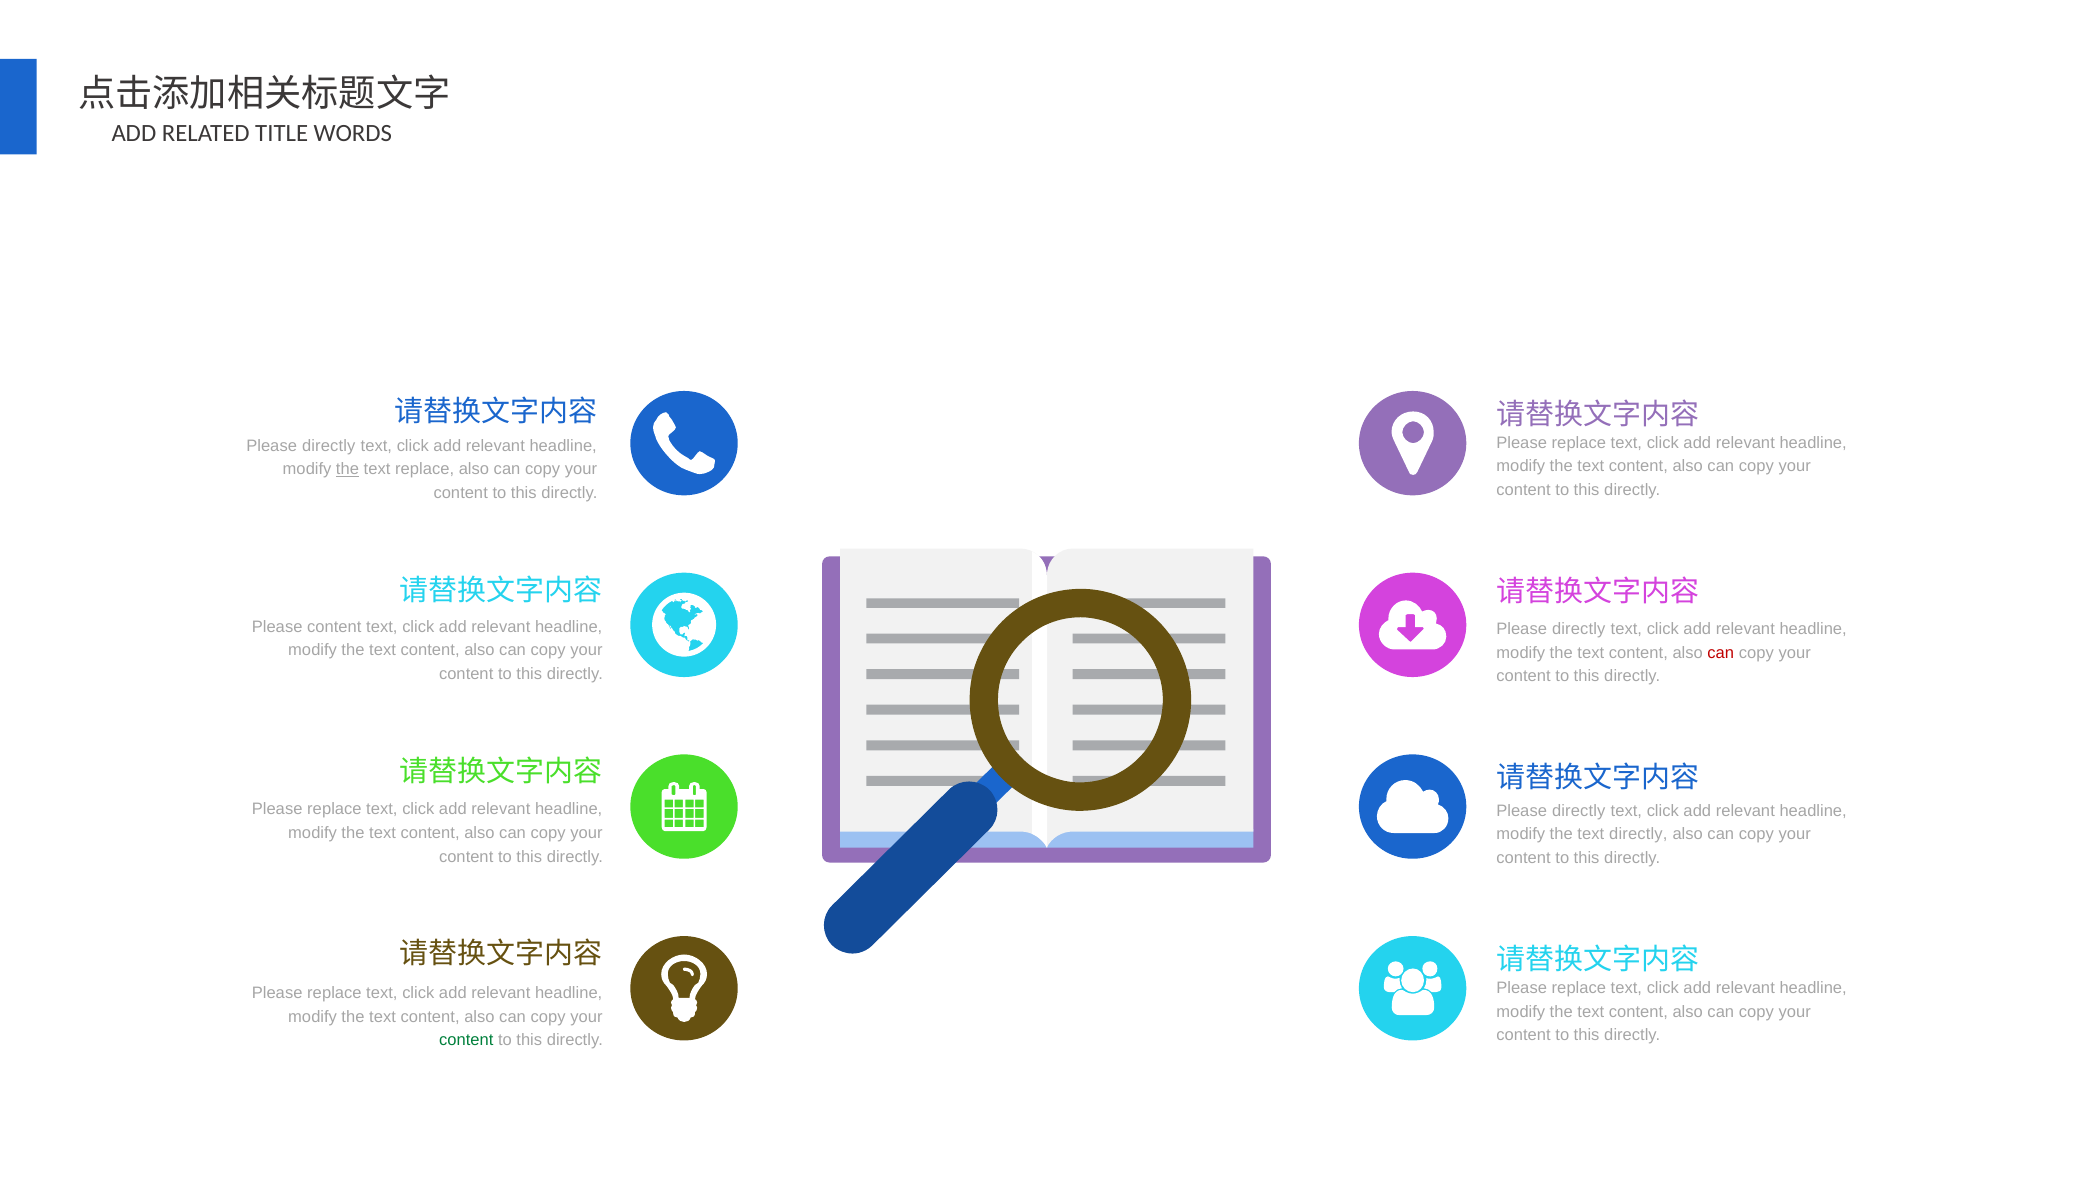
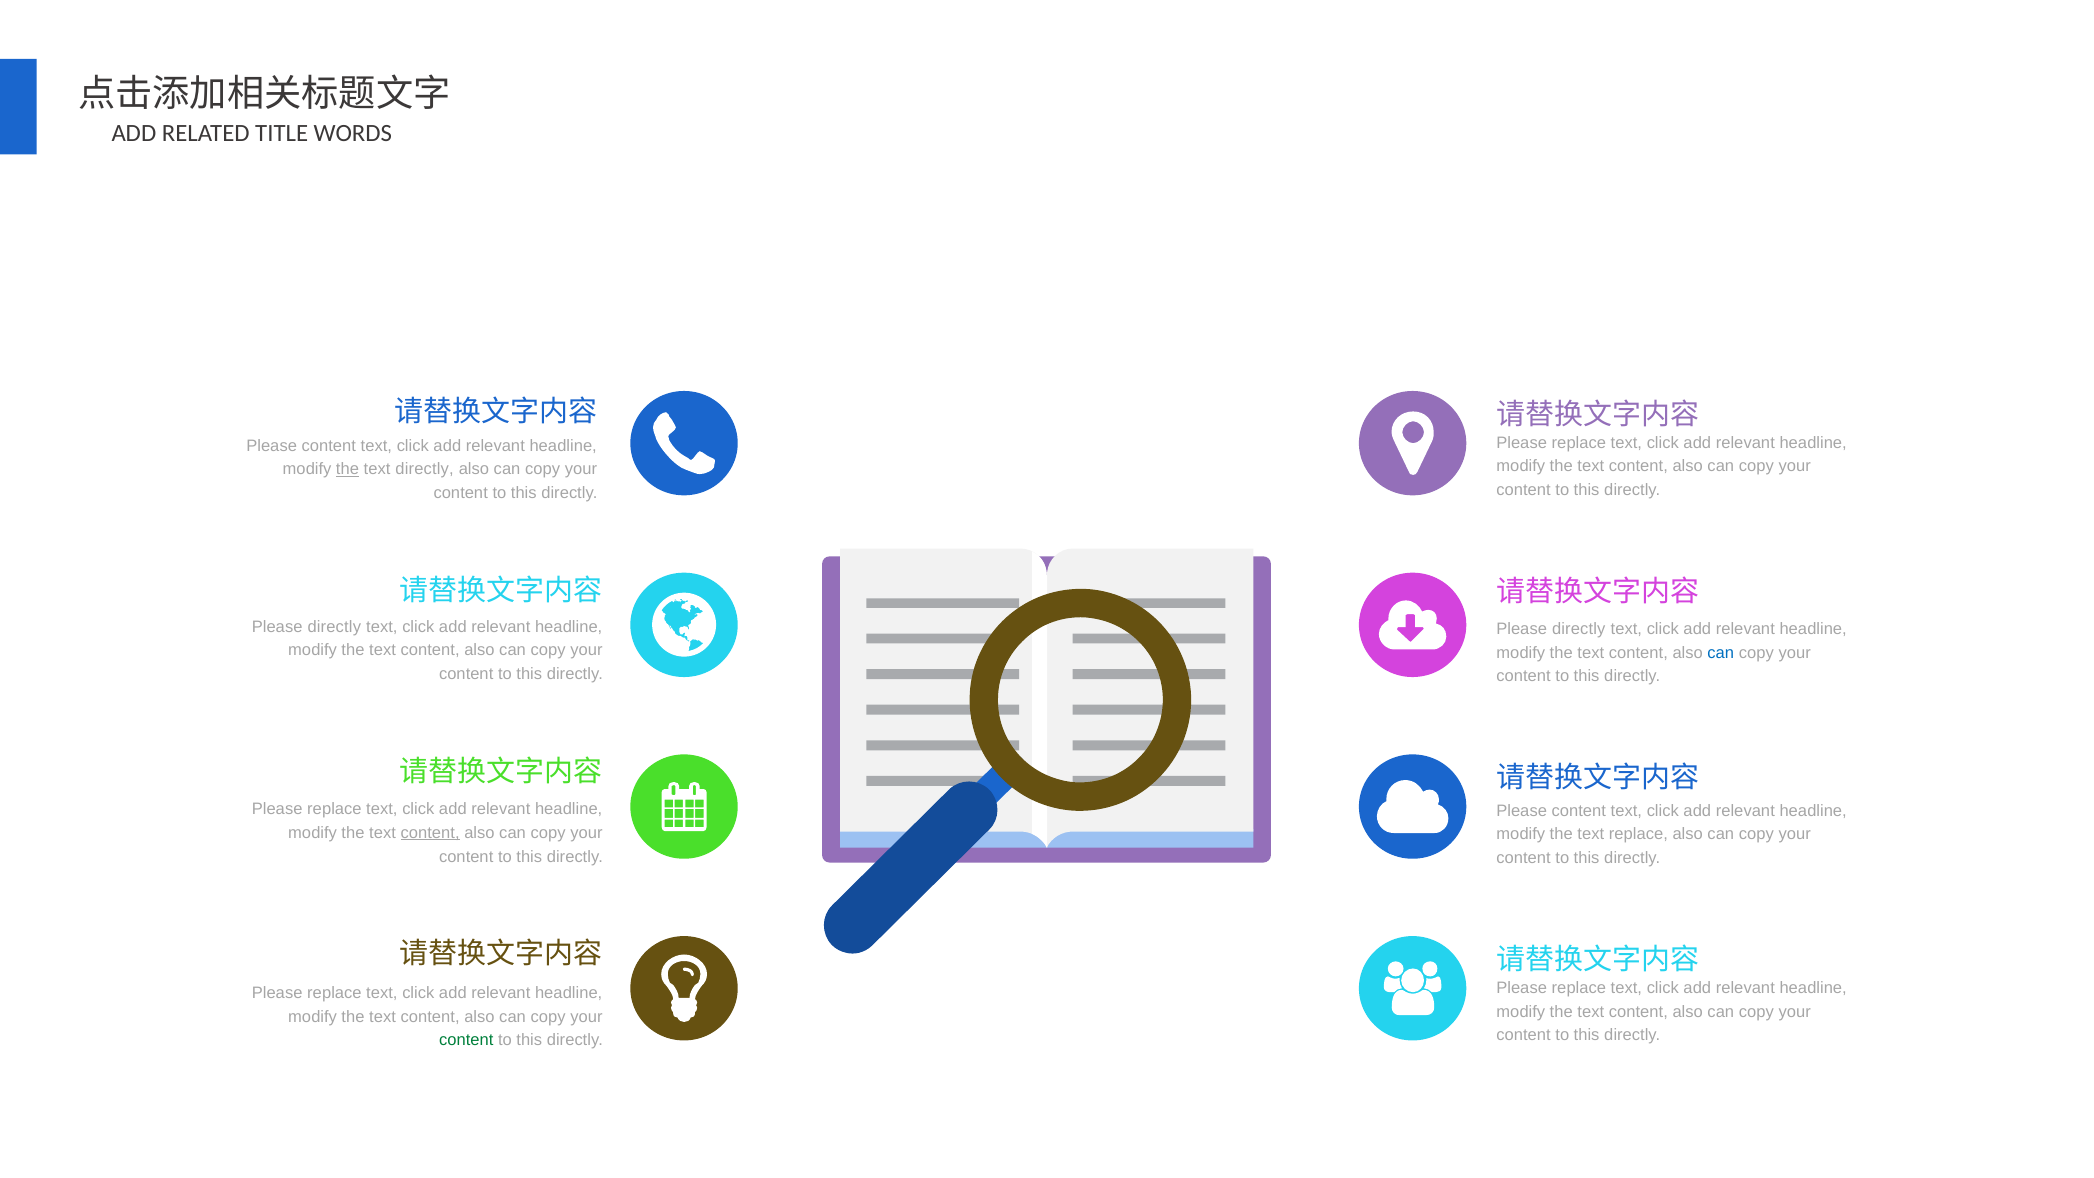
directly at (329, 446): directly -> content
text replace: replace -> directly
content at (334, 627): content -> directly
can at (1721, 652) colour: red -> blue
directly at (1579, 810): directly -> content
content at (430, 833) underline: none -> present
text directly: directly -> replace
